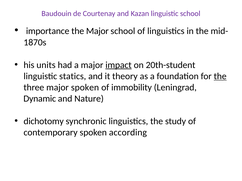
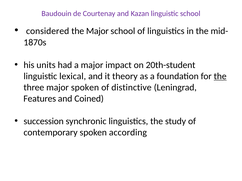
importance: importance -> considered
impact underline: present -> none
statics: statics -> lexical
immobility: immobility -> distinctive
Dynamic: Dynamic -> Features
Nature: Nature -> Coined
dichotomy: dichotomy -> succession
